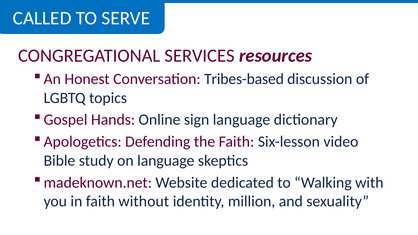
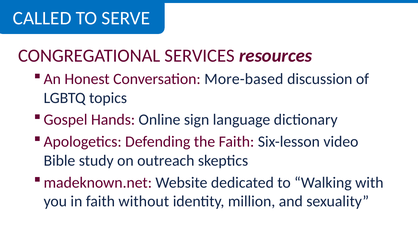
Tribes-based: Tribes-based -> More-based
on language: language -> outreach
